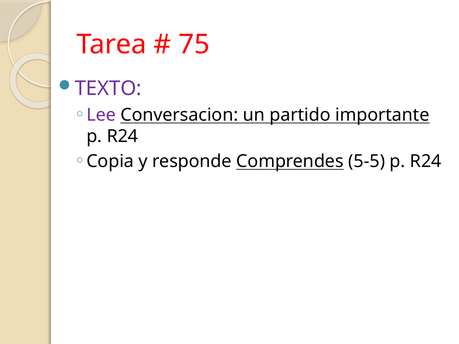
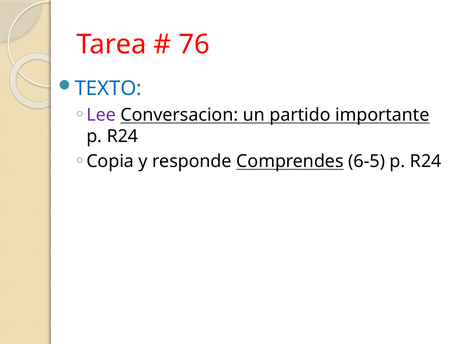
75: 75 -> 76
TEXTO colour: purple -> blue
5-5: 5-5 -> 6-5
